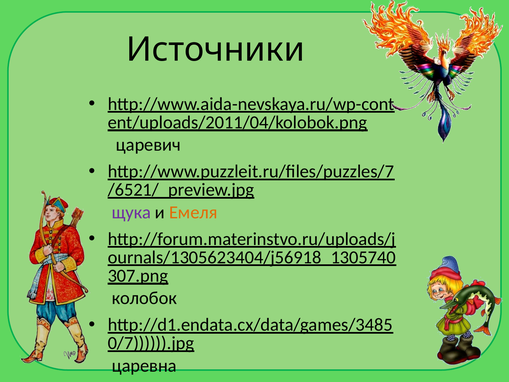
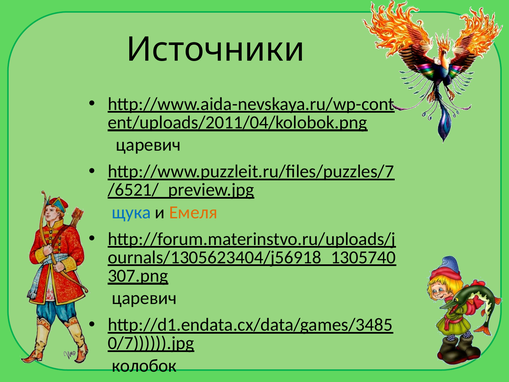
щука colour: purple -> blue
колобок at (144, 298): колобок -> царевич
царевна: царевна -> колобок
